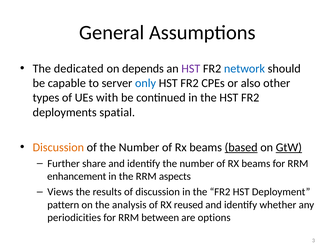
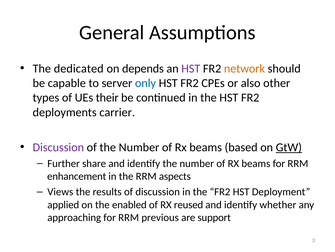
network colour: blue -> orange
with: with -> their
spatial: spatial -> carrier
Discussion at (58, 147) colour: orange -> purple
based underline: present -> none
pattern: pattern -> applied
analysis: analysis -> enabled
periodicities: periodicities -> approaching
between: between -> previous
options: options -> support
